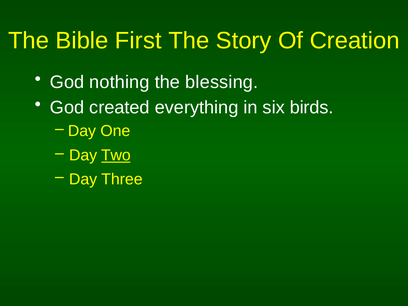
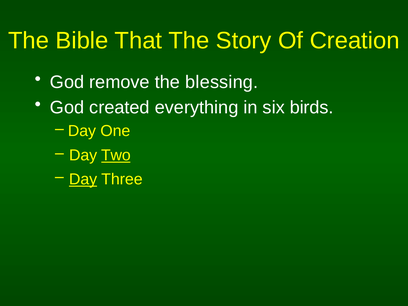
First: First -> That
nothing: nothing -> remove
Day at (83, 179) underline: none -> present
